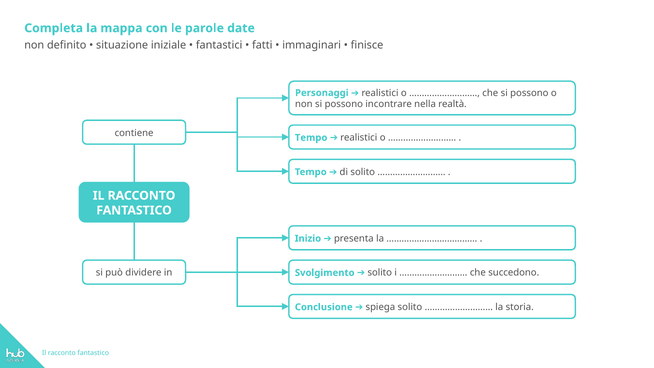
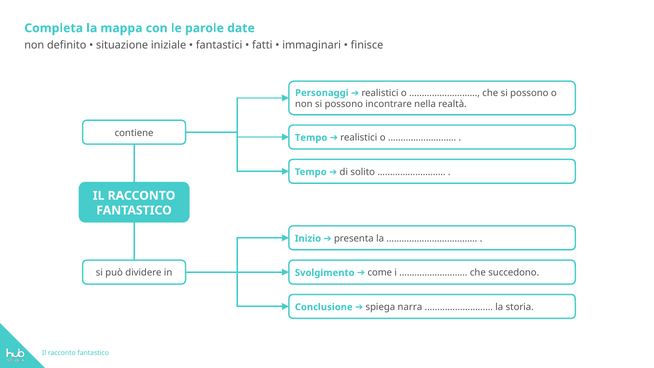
solito at (380, 273): solito -> come
spiega solito: solito -> narra
